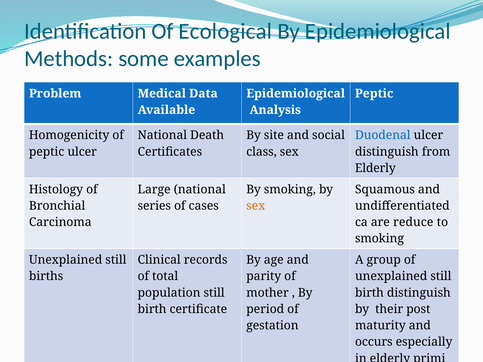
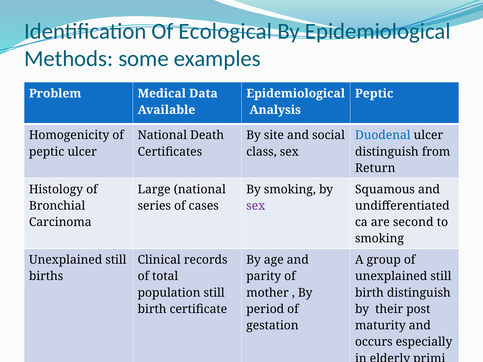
Elderly at (375, 168): Elderly -> Return
sex at (256, 206) colour: orange -> purple
reduce: reduce -> second
